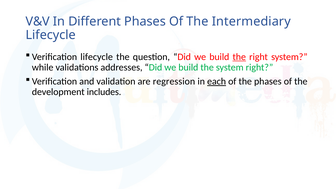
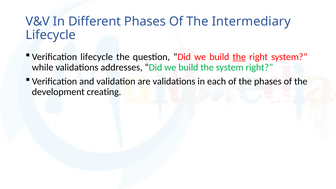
are regression: regression -> validations
each underline: present -> none
includes: includes -> creating
